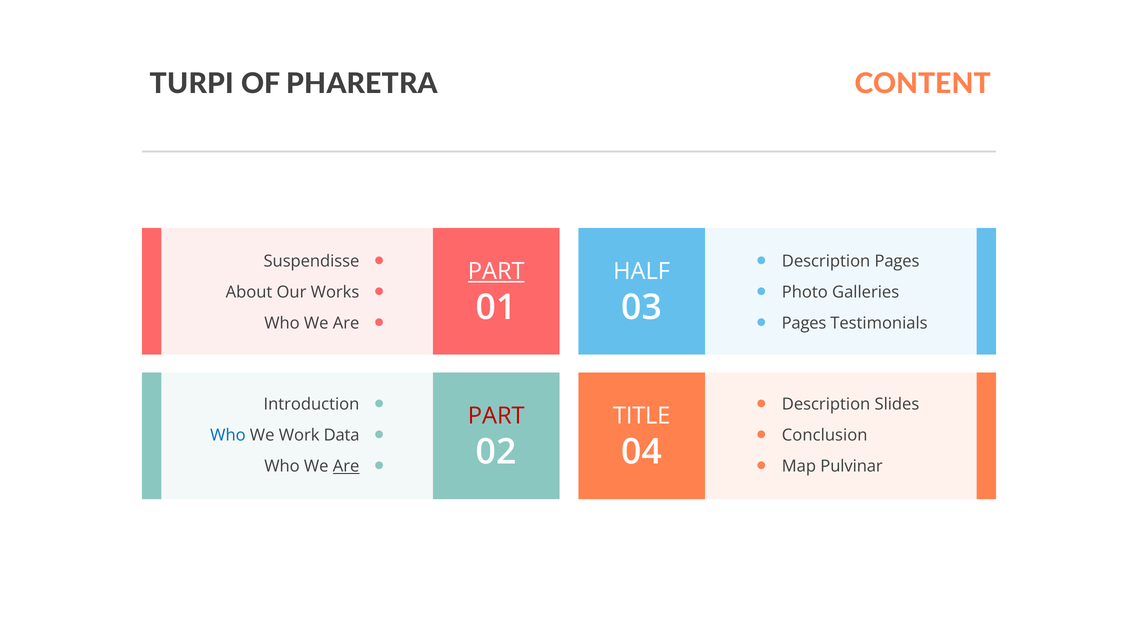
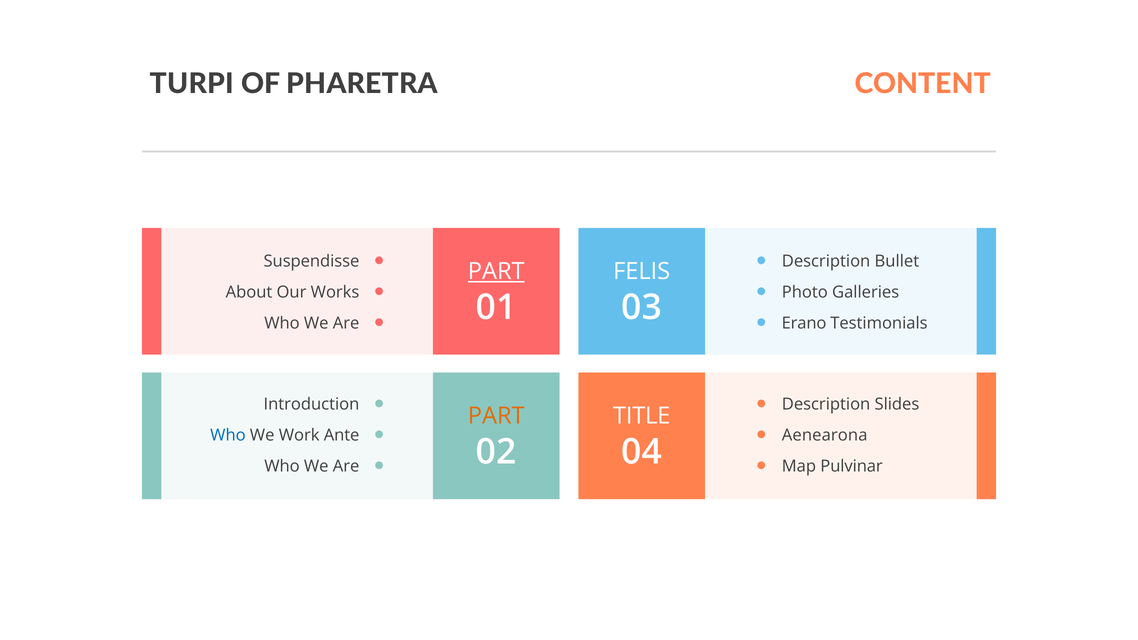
Description Pages: Pages -> Bullet
HALF: HALF -> FELIS
Pages at (804, 323): Pages -> Erano
PART at (496, 416) colour: red -> orange
Data: Data -> Ante
Conclusion: Conclusion -> Aenearona
Are at (346, 466) underline: present -> none
